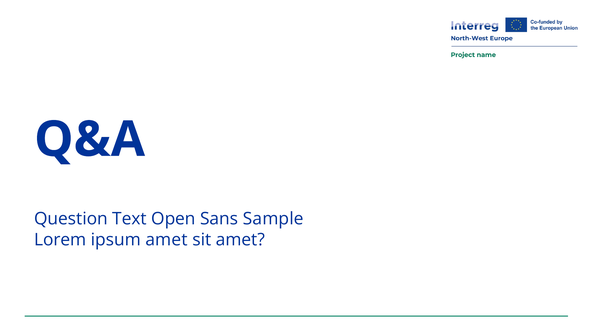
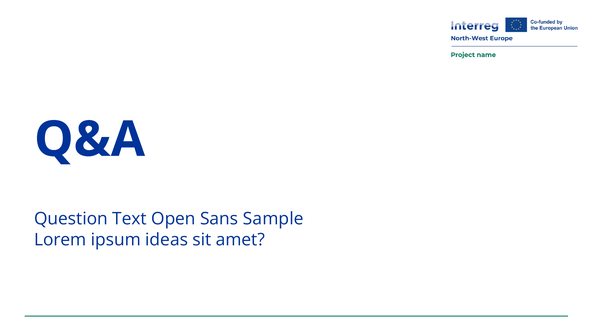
ipsum amet: amet -> ideas
